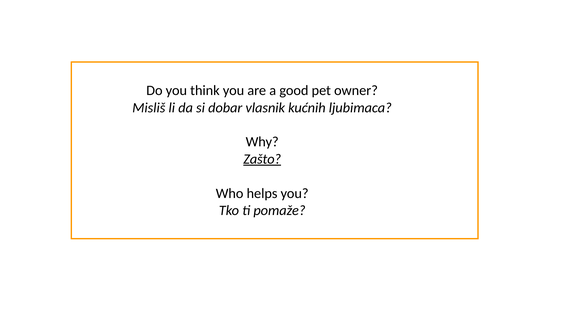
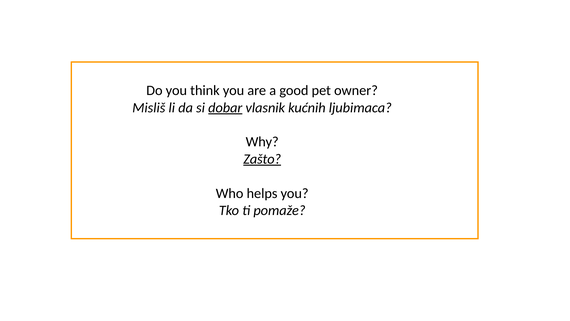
dobar underline: none -> present
